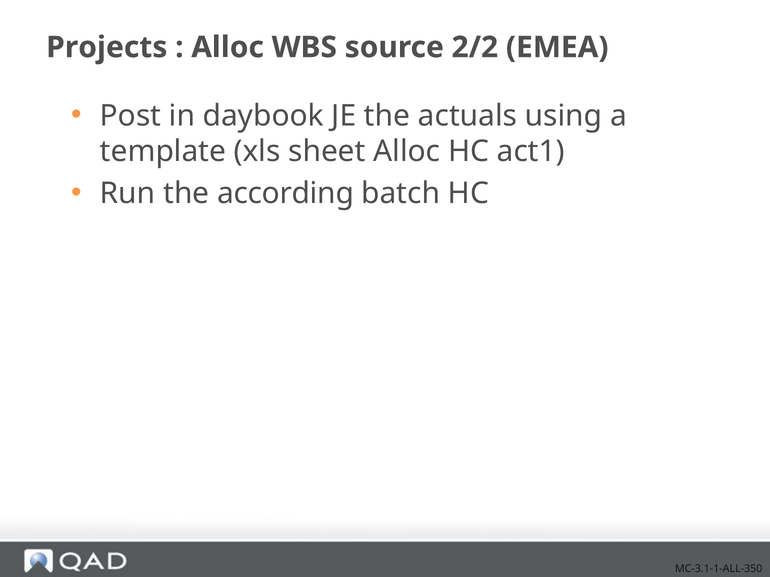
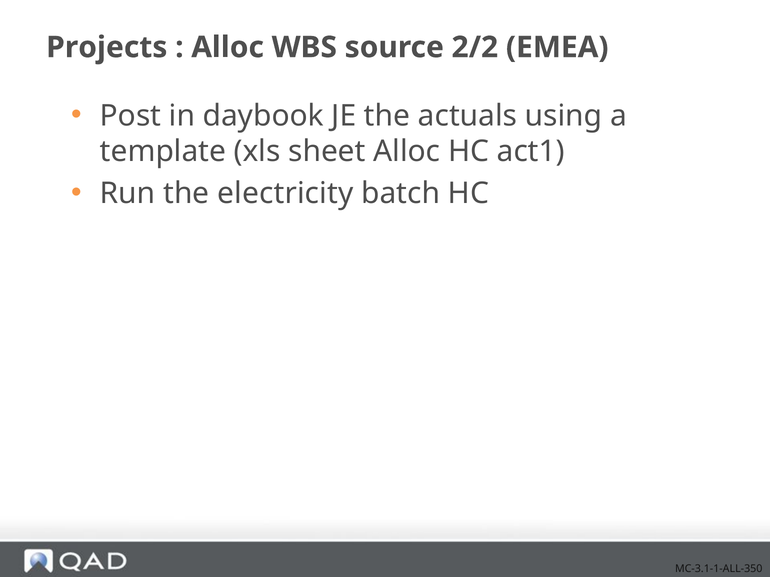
according: according -> electricity
